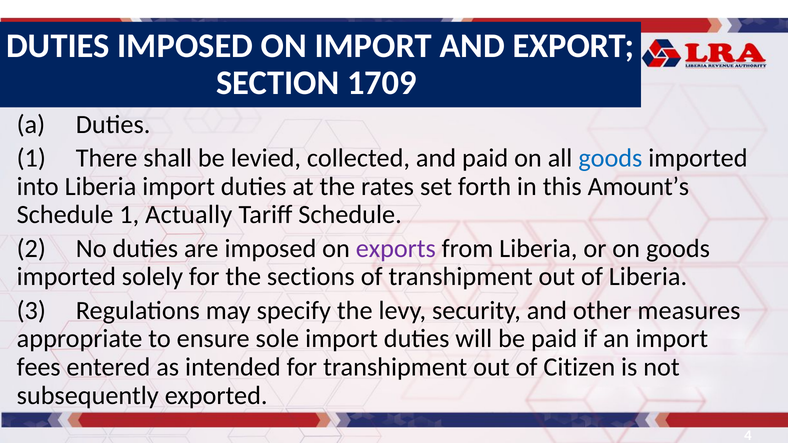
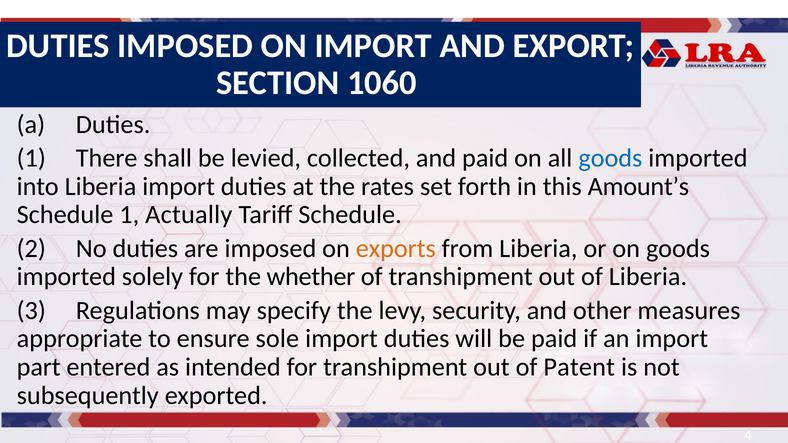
1709: 1709 -> 1060
exports colour: purple -> orange
sections: sections -> whether
fees: fees -> part
Citizen: Citizen -> Patent
